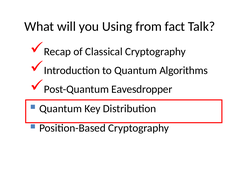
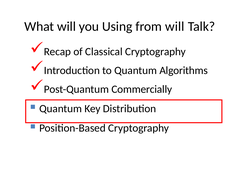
from fact: fact -> will
Eavesdropper: Eavesdropper -> Commercially
